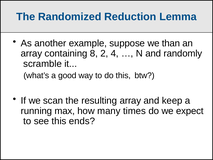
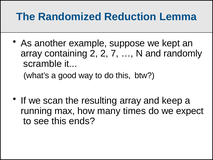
than: than -> kept
containing 8: 8 -> 2
4: 4 -> 7
